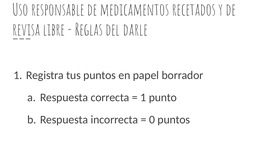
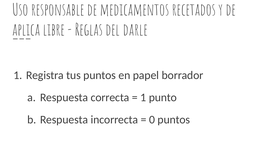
revisa: revisa -> aplica
